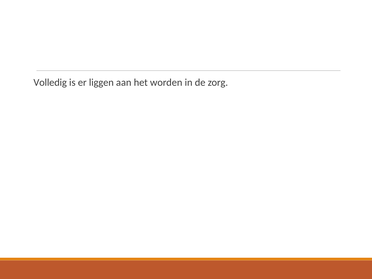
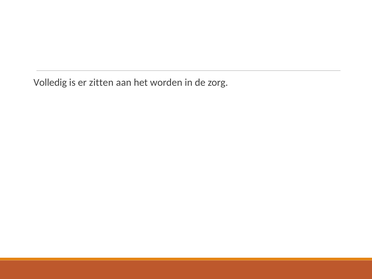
liggen: liggen -> zitten
